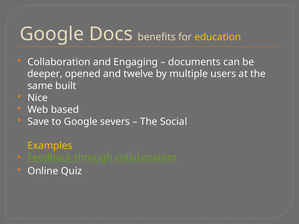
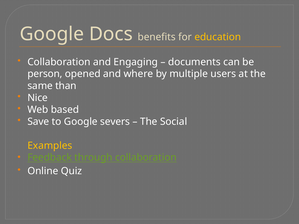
deeper: deeper -> person
twelve: twelve -> where
built: built -> than
